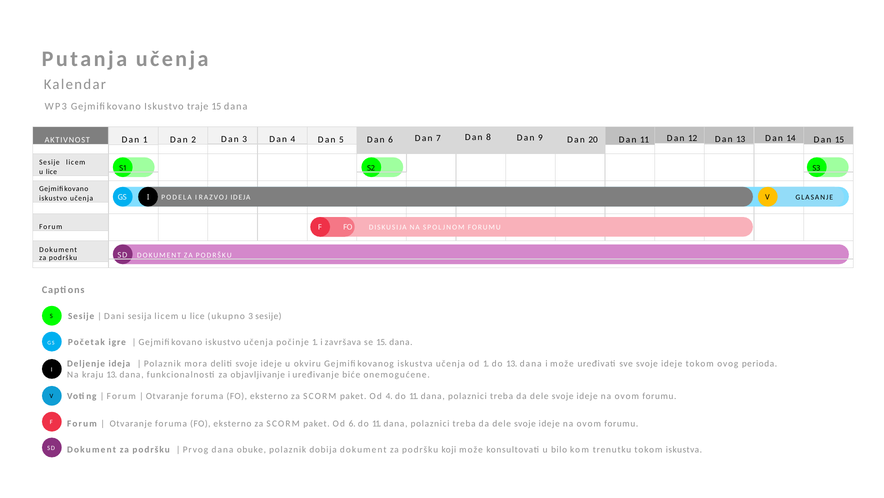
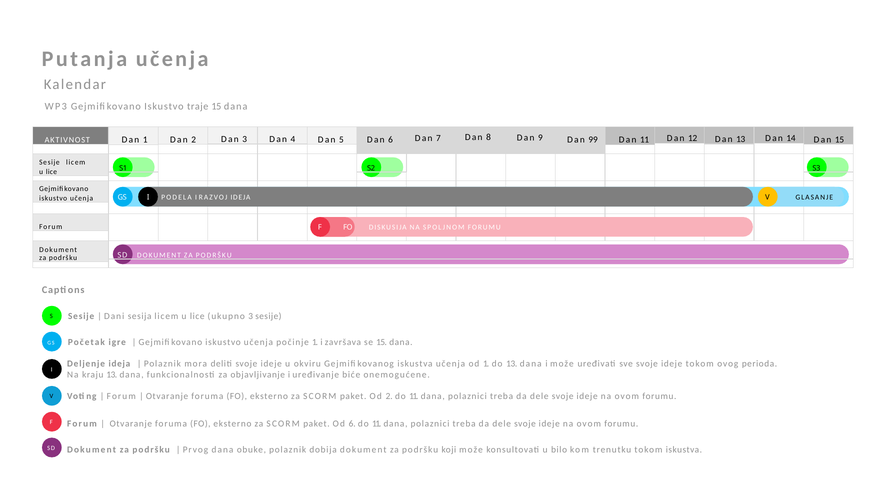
20: 20 -> 99
Od 4: 4 -> 2
